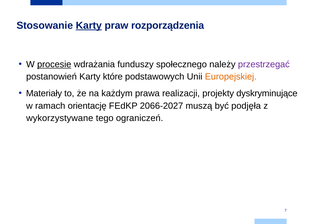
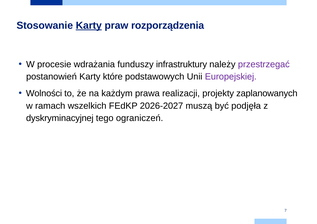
procesie underline: present -> none
społecznego: społecznego -> infrastruktury
Europejskiej colour: orange -> purple
Materiały: Materiały -> Wolności
dyskryminujące: dyskryminujące -> zaplanowanych
orientację: orientację -> wszelkich
2066-2027: 2066-2027 -> 2026-2027
wykorzystywane: wykorzystywane -> dyskryminacyjnej
